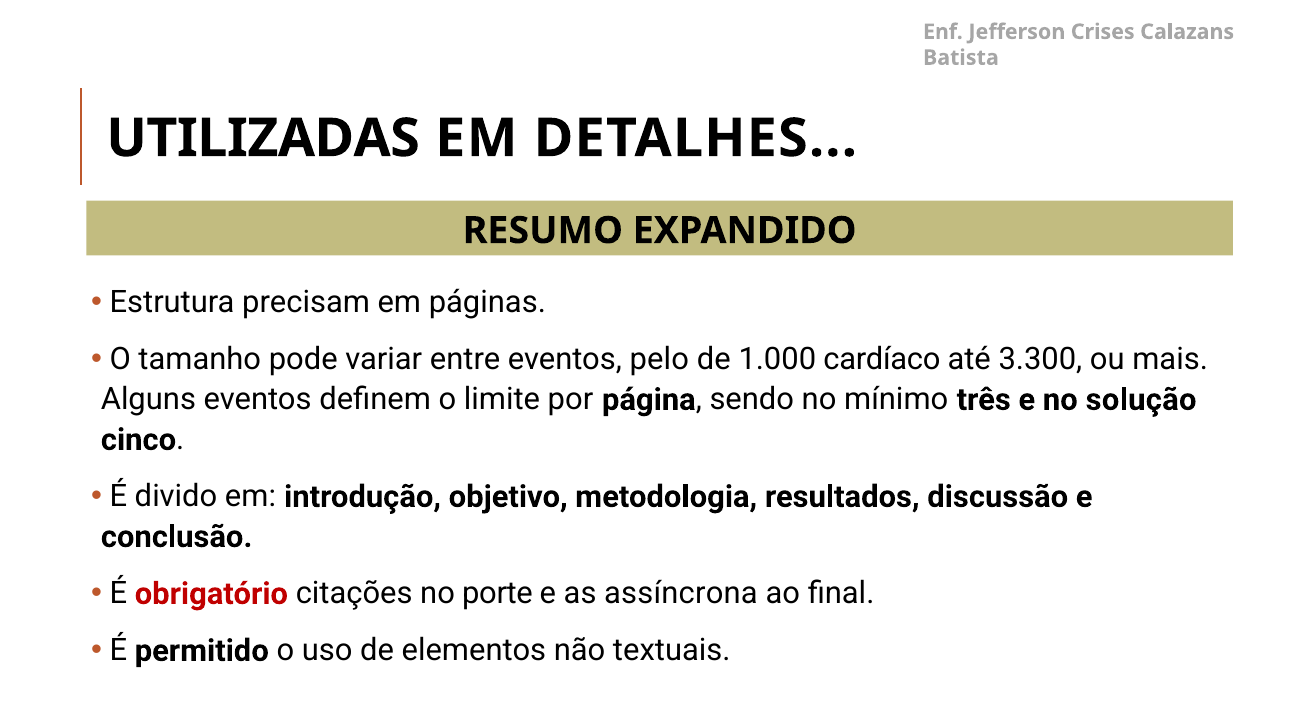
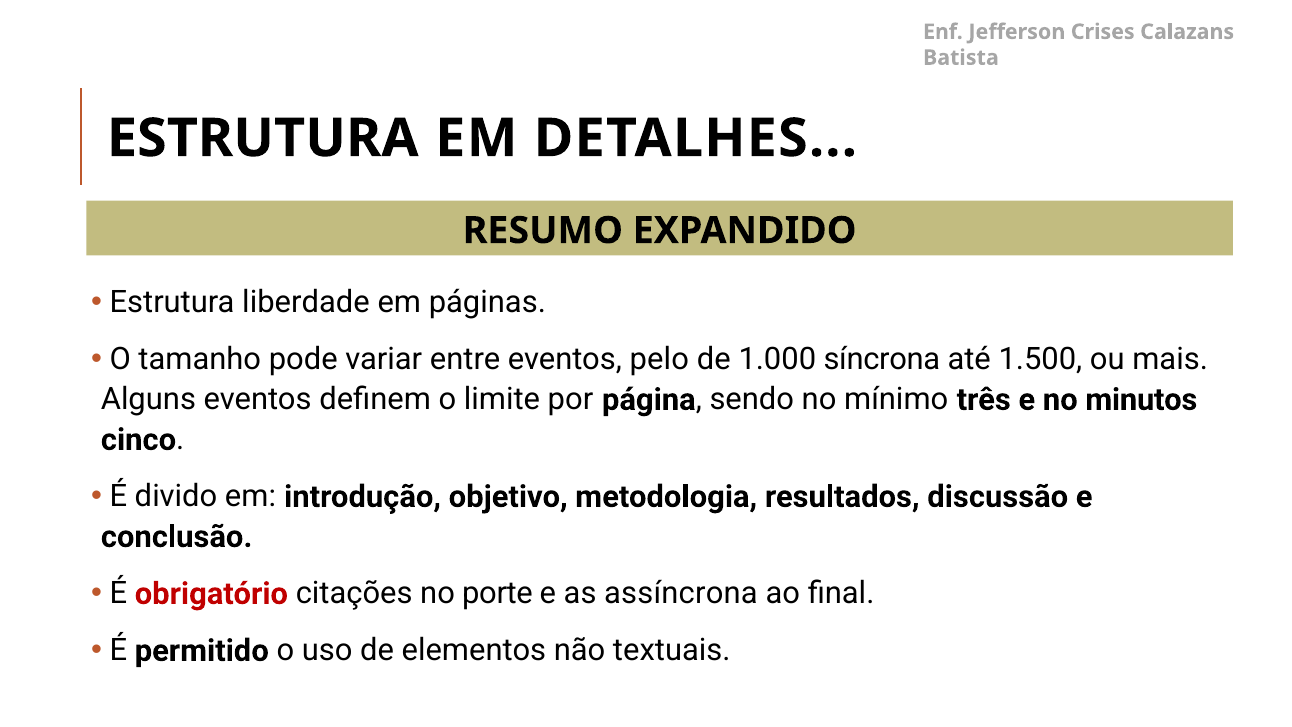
UTILIZADAS at (263, 138): UTILIZADAS -> ESTRUTURA
precisam: precisam -> liberdade
cardíaco: cardíaco -> síncrona
3.300: 3.300 -> 1.500
solução: solução -> minutos
